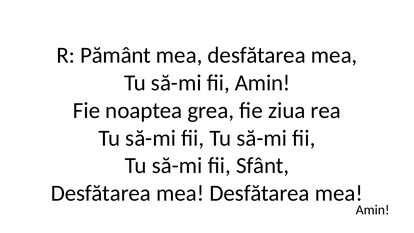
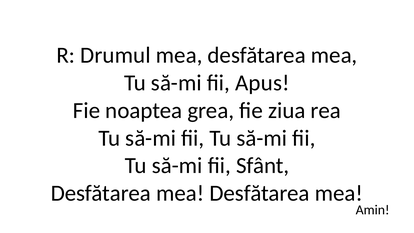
Pământ: Pământ -> Drumul
fii Amin: Amin -> Apus
